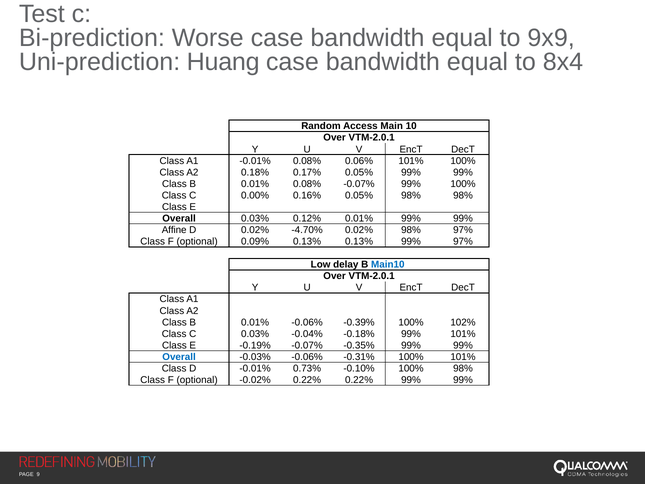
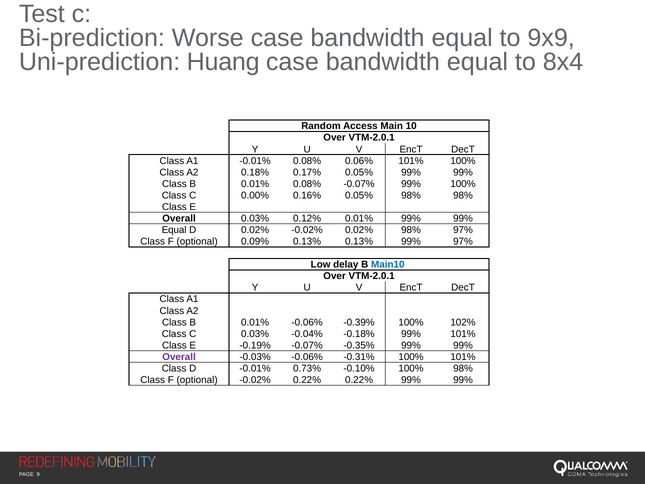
Affine at (174, 230): Affine -> Equal
0.02% -4.70%: -4.70% -> -0.02%
Overall at (179, 357) colour: blue -> purple
